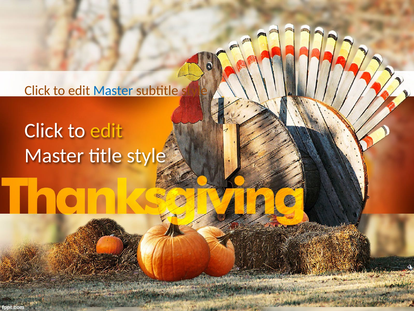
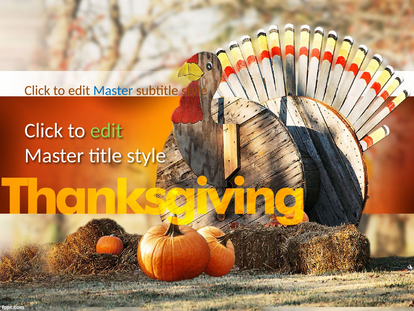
edit at (106, 130) colour: yellow -> light green
